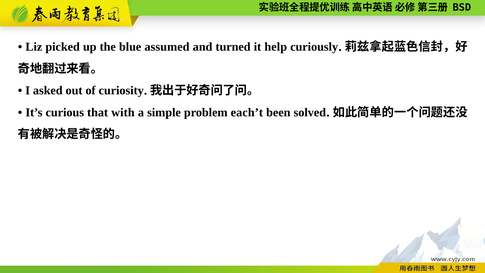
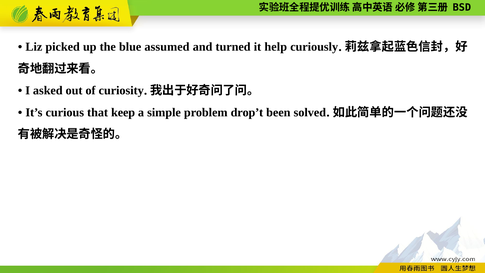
with: with -> keep
each’t: each’t -> drop’t
